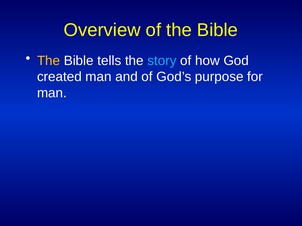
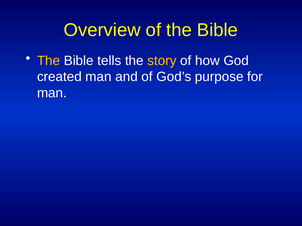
story colour: light blue -> yellow
